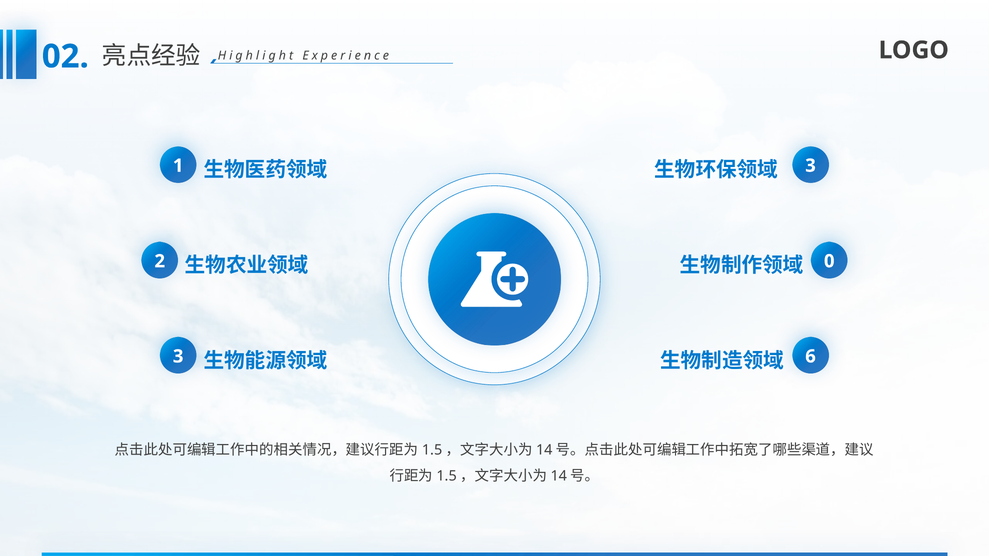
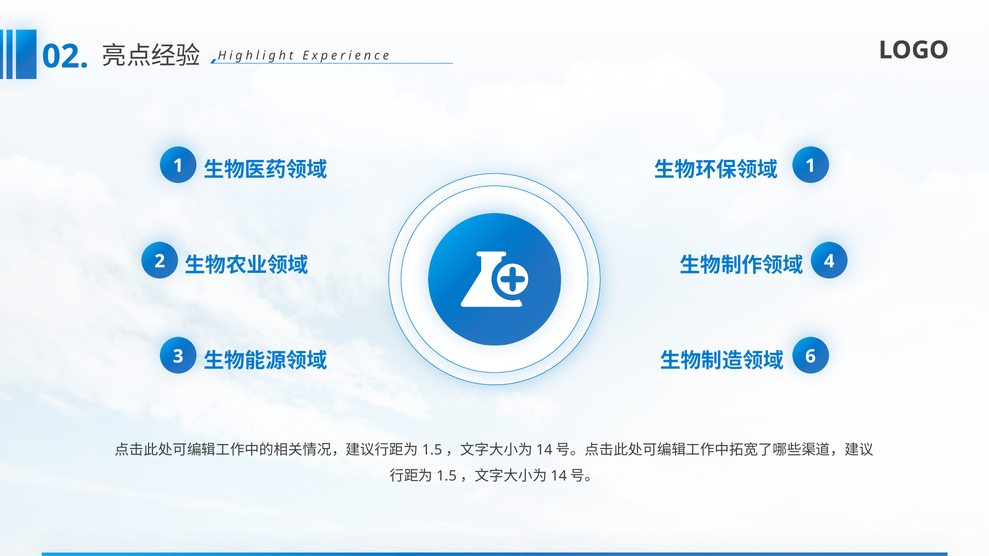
3 at (811, 166): 3 -> 1
0: 0 -> 4
